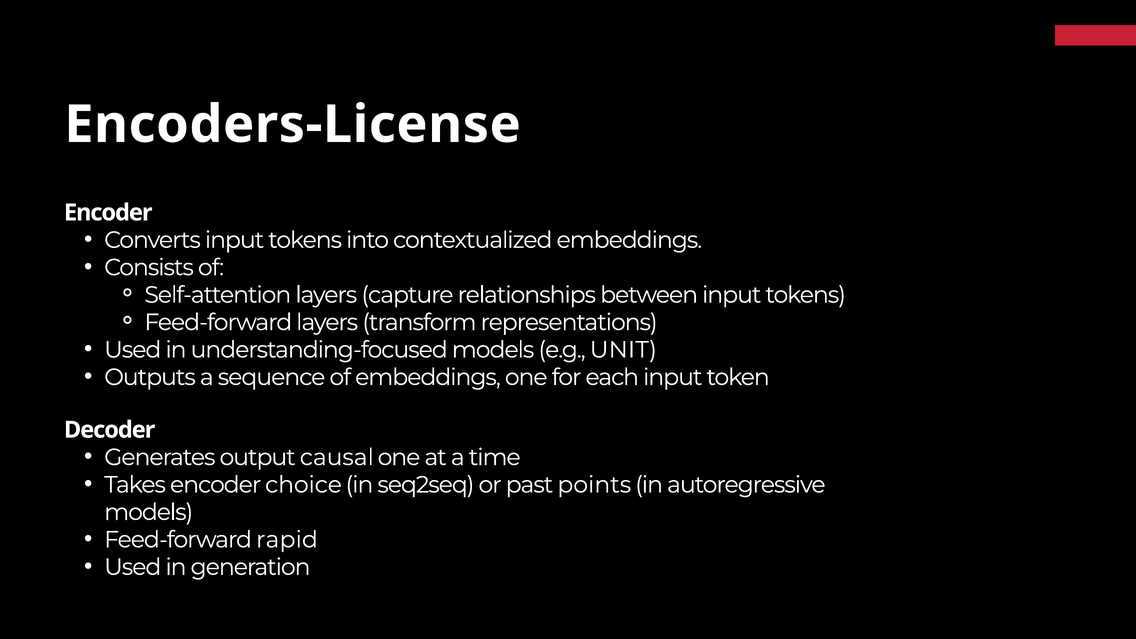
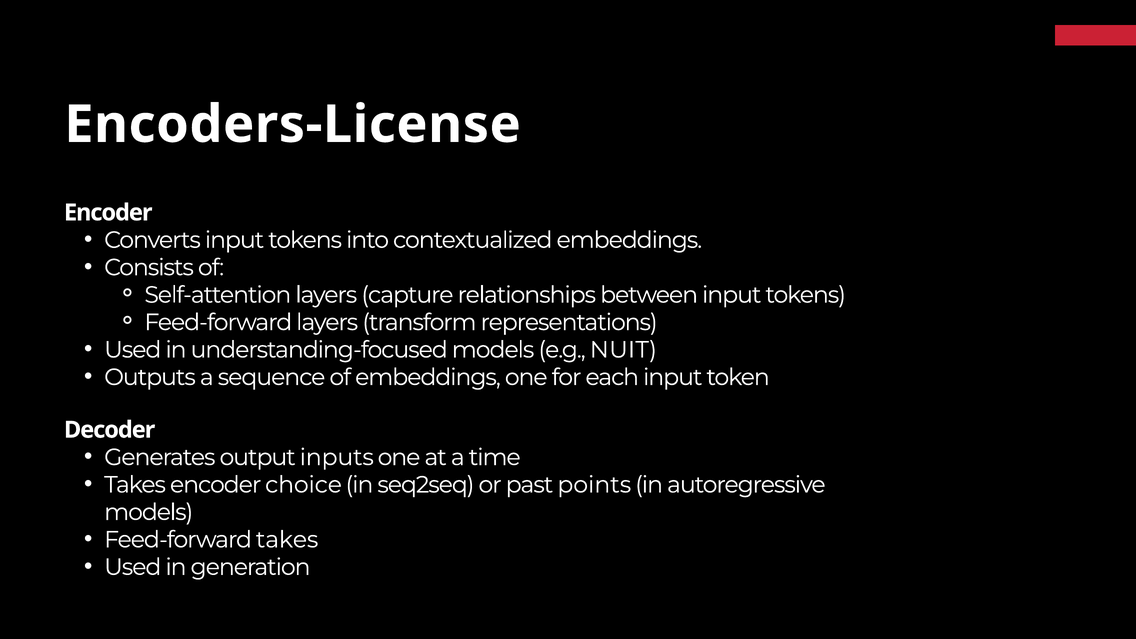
UNIT: UNIT -> NUIT
causal: causal -> inputs
Feed-forward rapid: rapid -> takes
